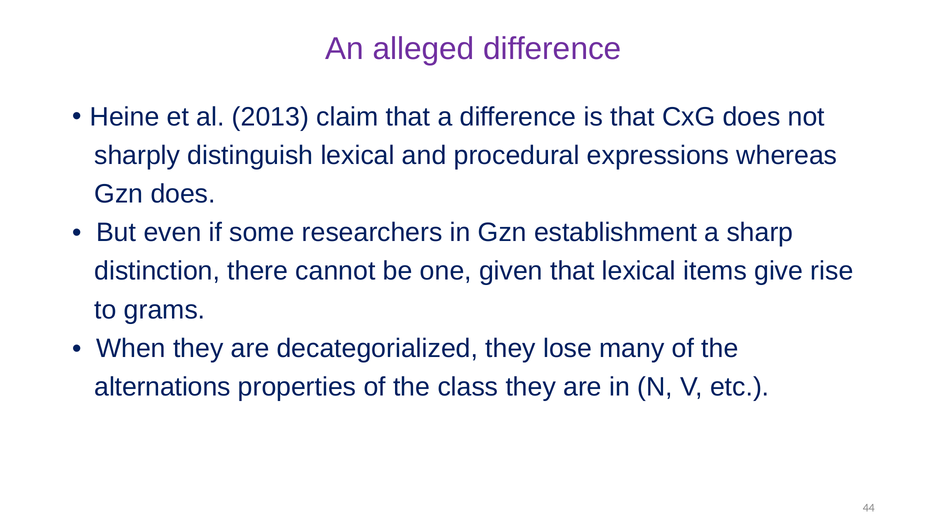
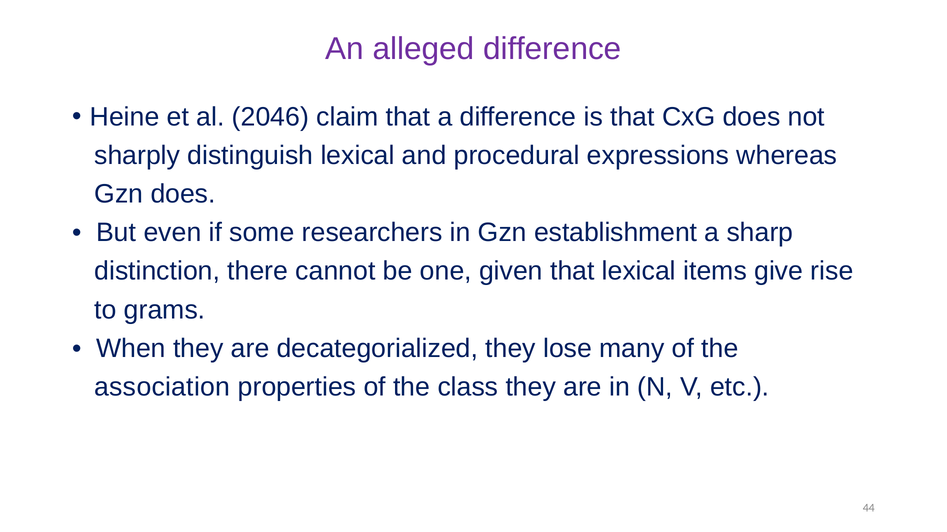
2013: 2013 -> 2046
alternations: alternations -> association
